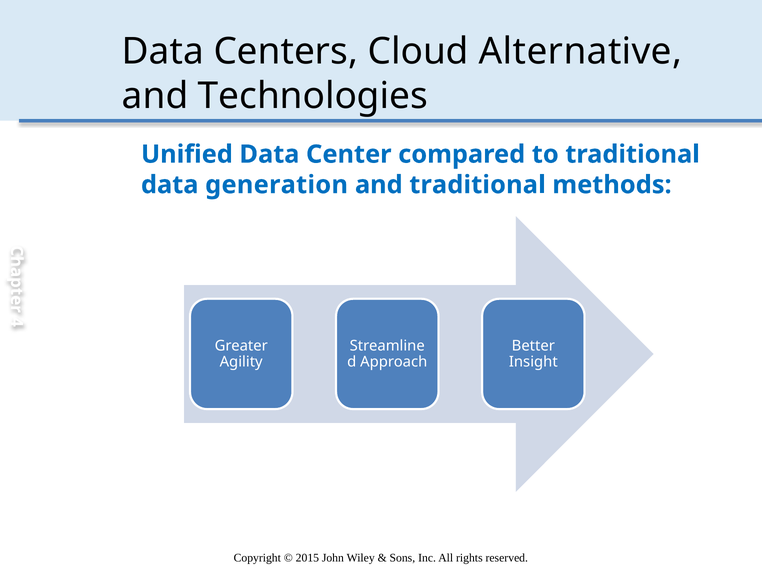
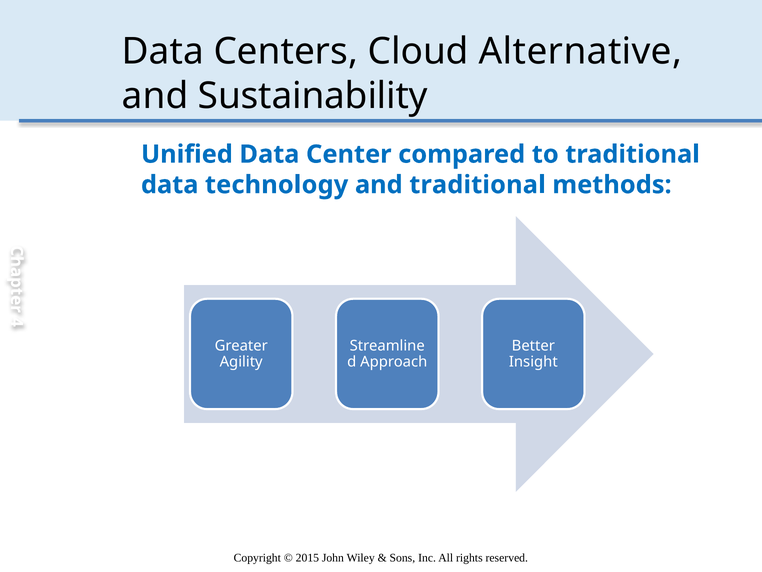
Technologies: Technologies -> Sustainability
generation: generation -> technology
